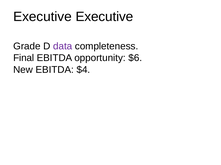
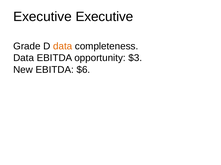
data at (63, 46) colour: purple -> orange
Final at (24, 58): Final -> Data
$6: $6 -> $3
$4: $4 -> $6
